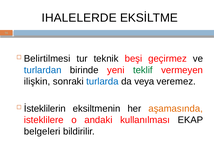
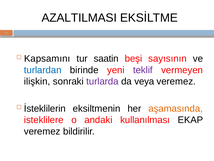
IHALELERDE: IHALELERDE -> AZALTILMASI
Belirtilmesi: Belirtilmesi -> Kapsamını
teknik: teknik -> saatin
geçirmez: geçirmez -> sayısının
teklif colour: green -> purple
turlarda colour: blue -> purple
belgeleri at (42, 131): belgeleri -> veremez
